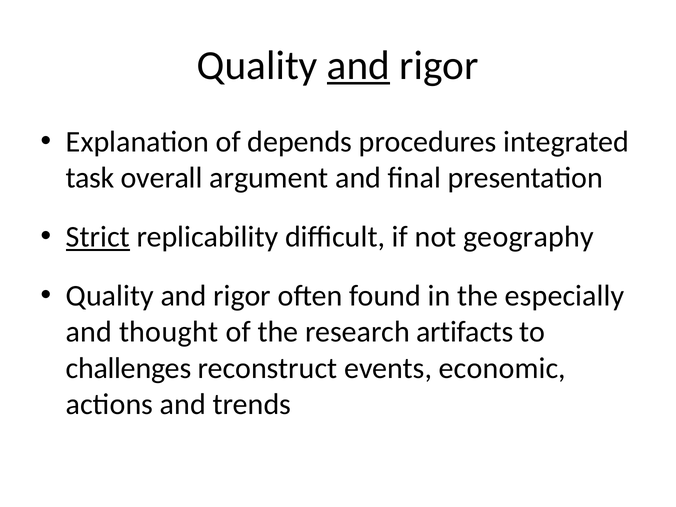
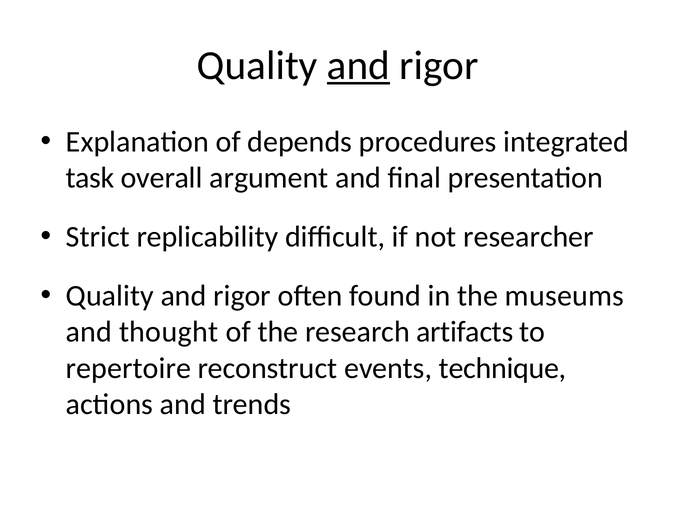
Strict underline: present -> none
geography: geography -> researcher
especially: especially -> museums
challenges: challenges -> repertoire
economic: economic -> technique
